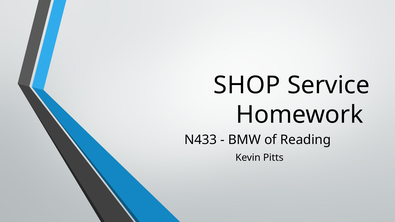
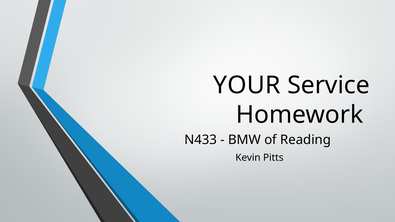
SHOP: SHOP -> YOUR
